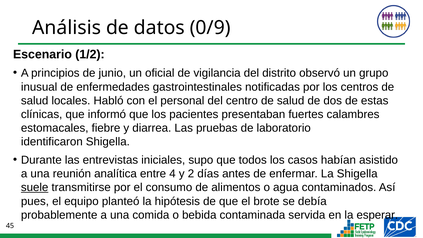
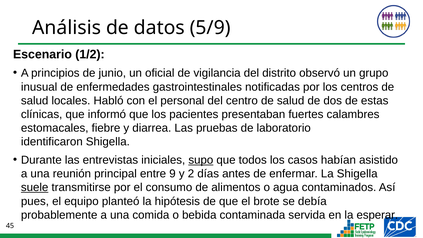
0/9: 0/9 -> 5/9
supo underline: none -> present
analítica: analítica -> principal
4: 4 -> 9
